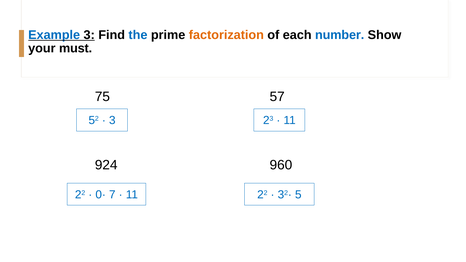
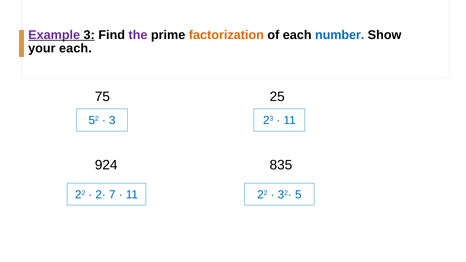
Example colour: blue -> purple
the colour: blue -> purple
your must: must -> each
57: 57 -> 25
960: 960 -> 835
0·: 0· -> 2·
